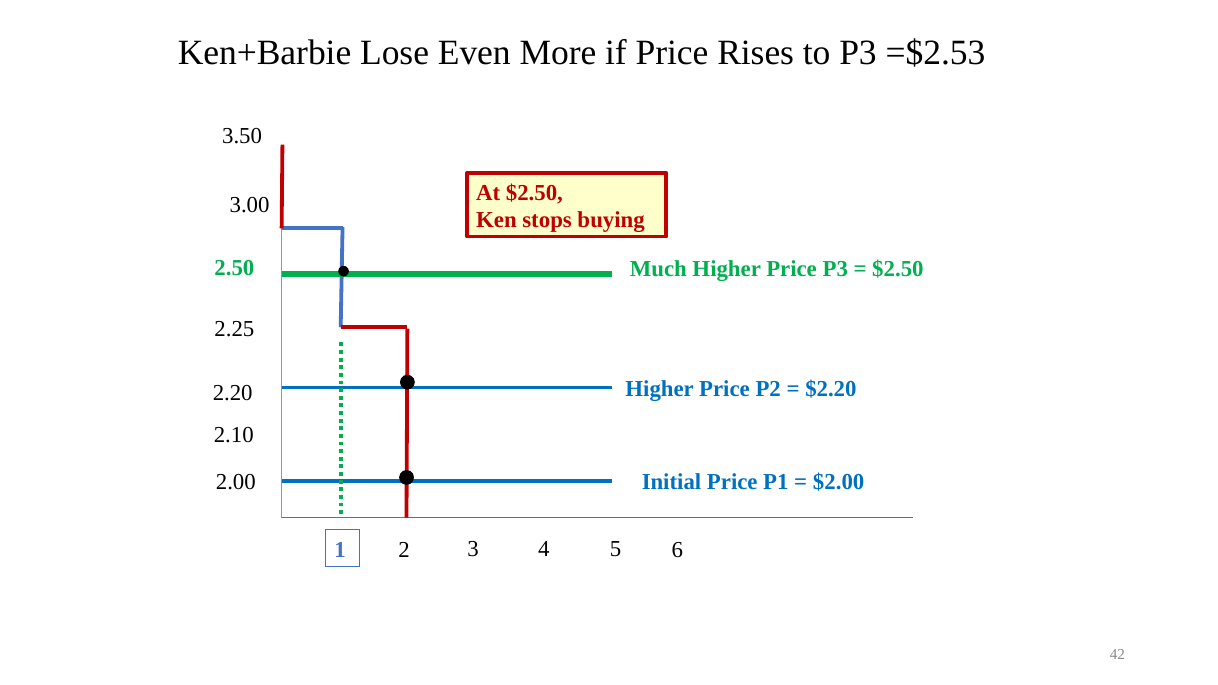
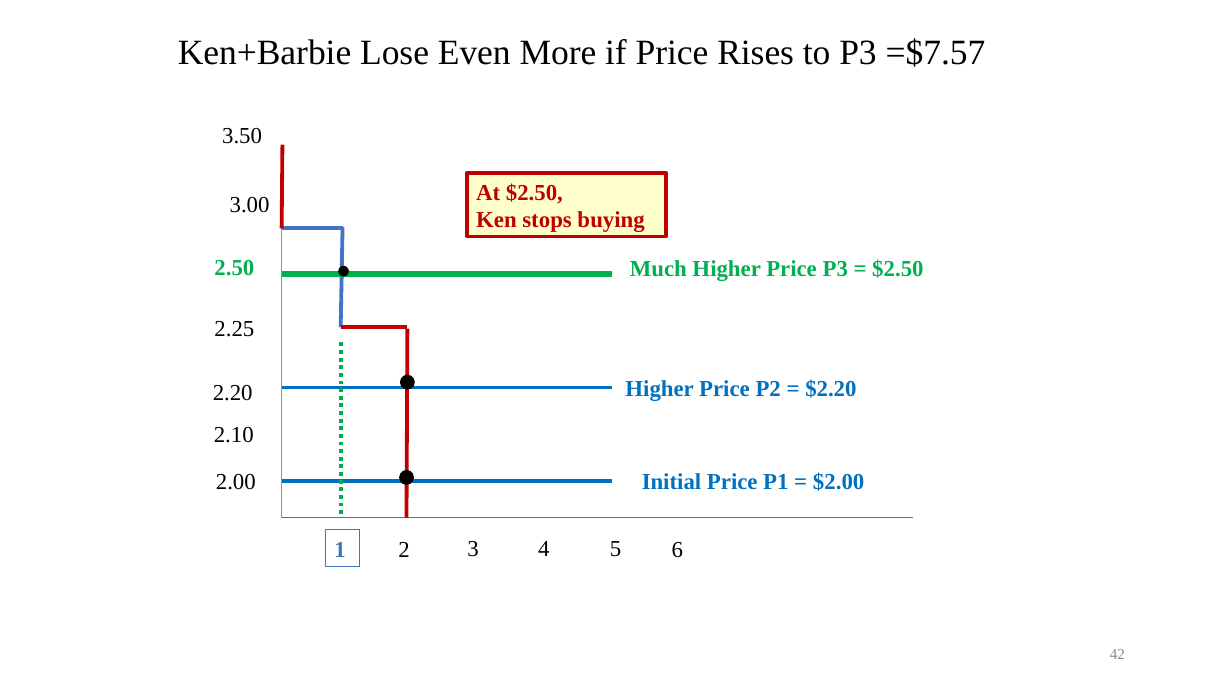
=$2.53: =$2.53 -> =$7.57
